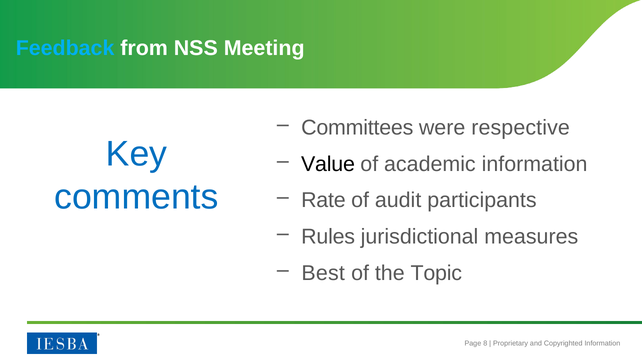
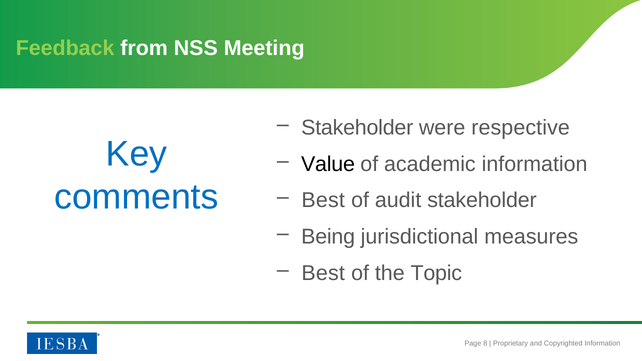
Feedback colour: light blue -> light green
Committees at (357, 128): Committees -> Stakeholder
Rate at (323, 200): Rate -> Best
audit participants: participants -> stakeholder
Rules: Rules -> Being
